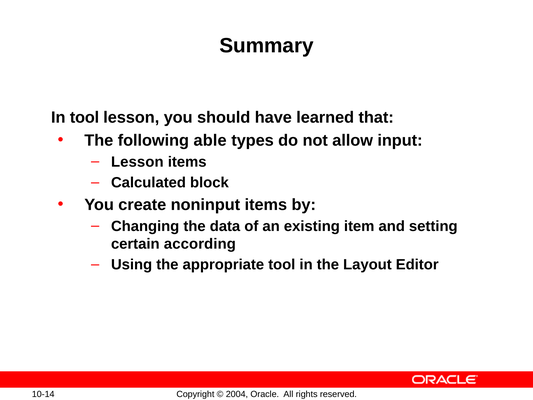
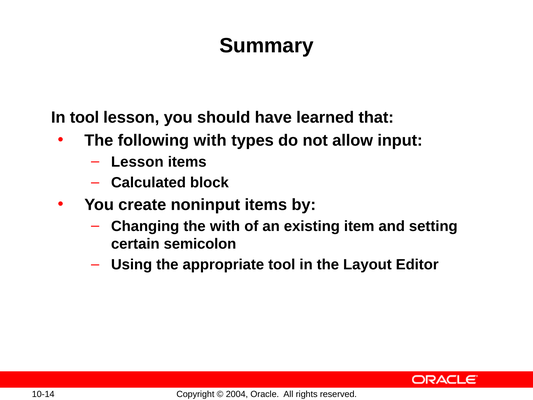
following able: able -> with
the data: data -> with
according: according -> semicolon
